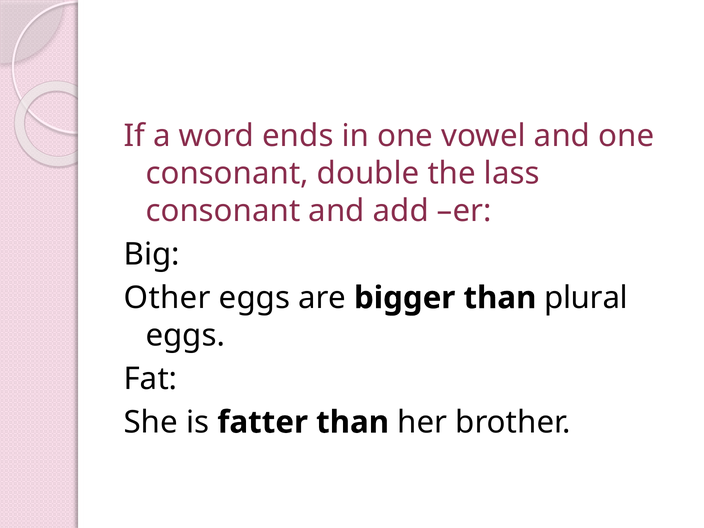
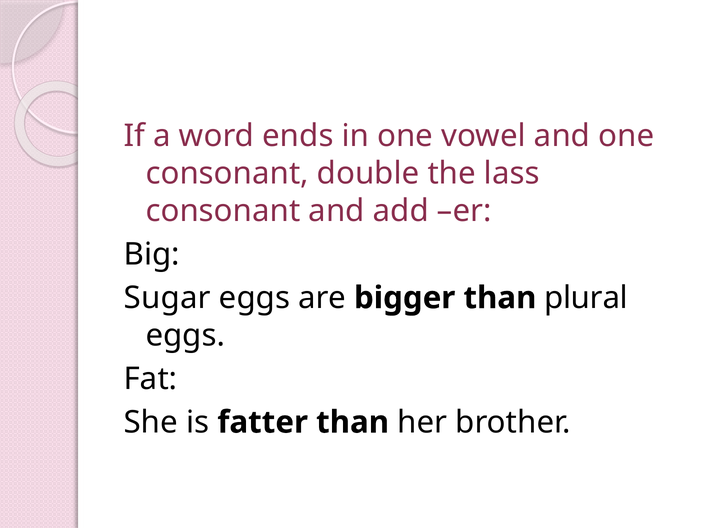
Other: Other -> Sugar
